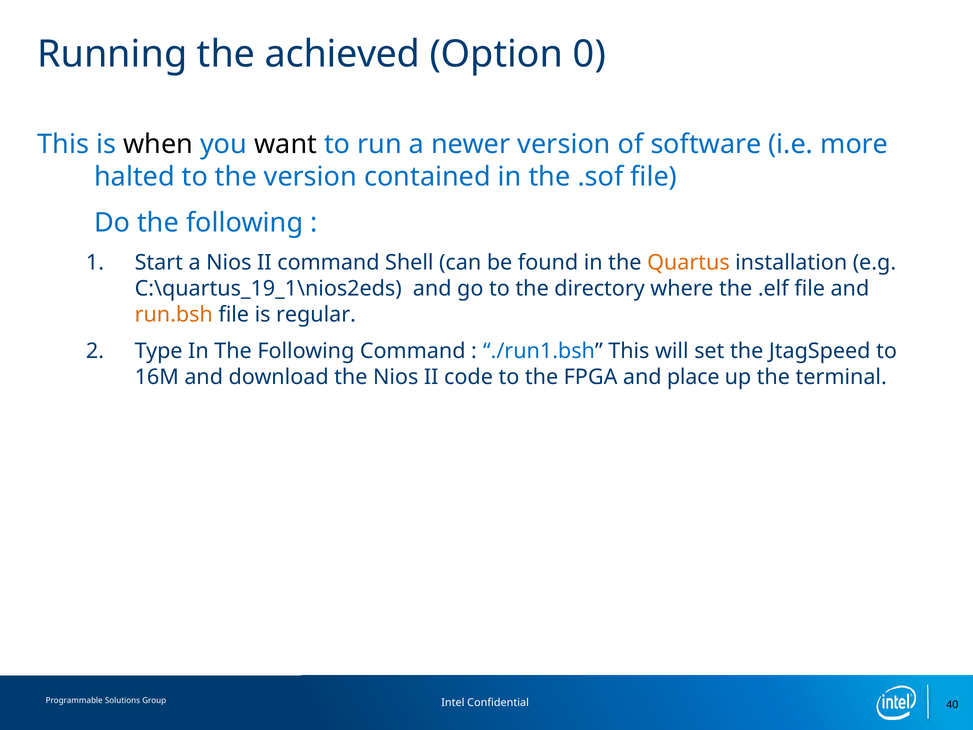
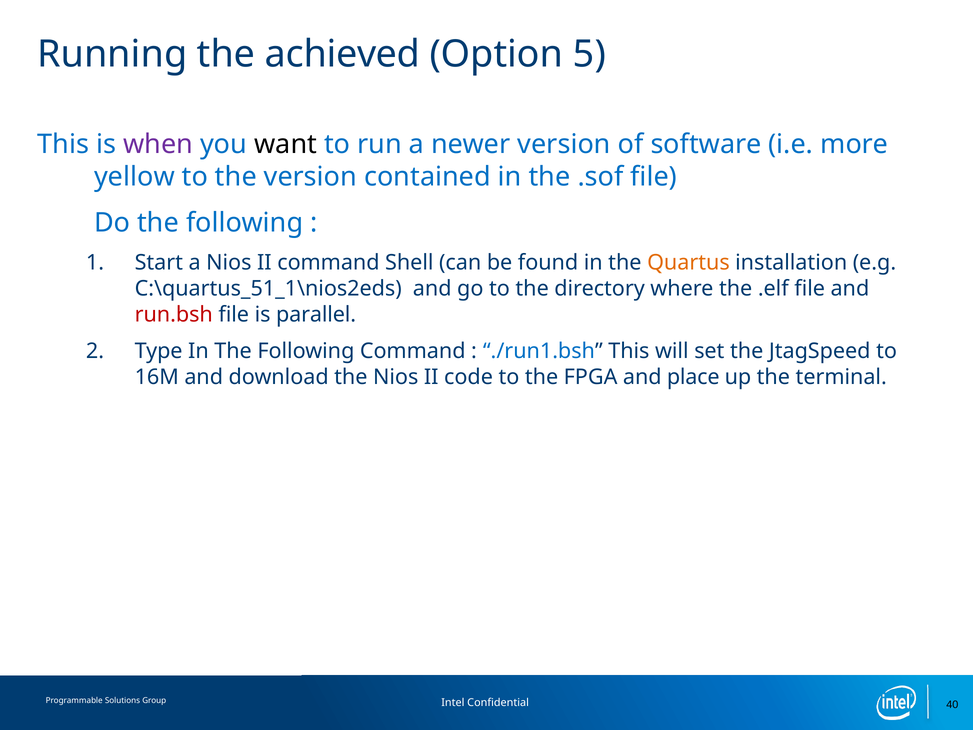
0: 0 -> 5
when colour: black -> purple
halted: halted -> yellow
C:\quartus_19_1\nios2eds: C:\quartus_19_1\nios2eds -> C:\quartus_51_1\nios2eds
run.bsh colour: orange -> red
regular: regular -> parallel
